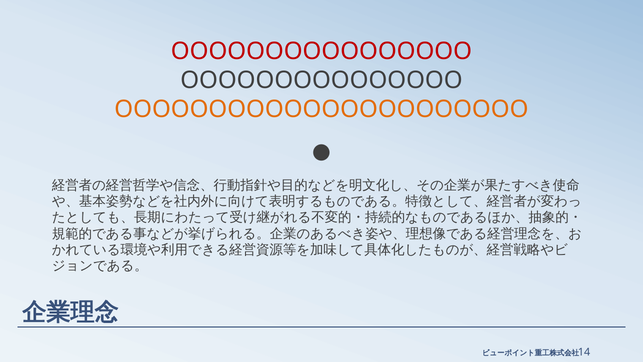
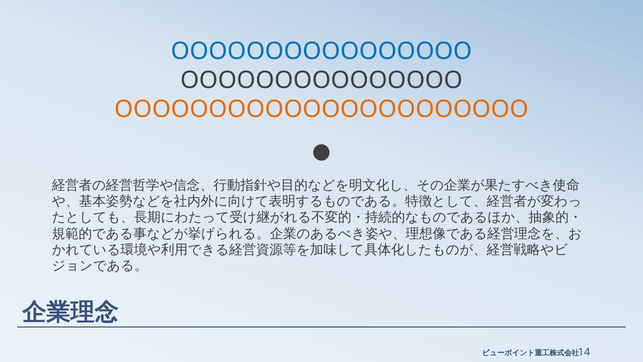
OOOOOOOOOOOOOOOO colour: red -> blue
